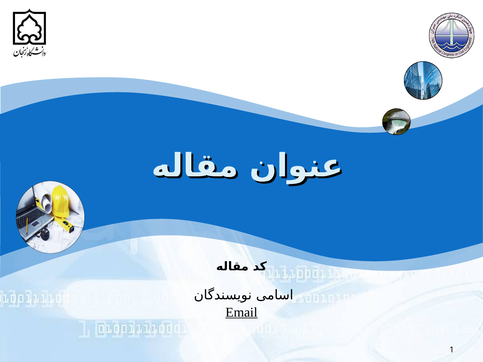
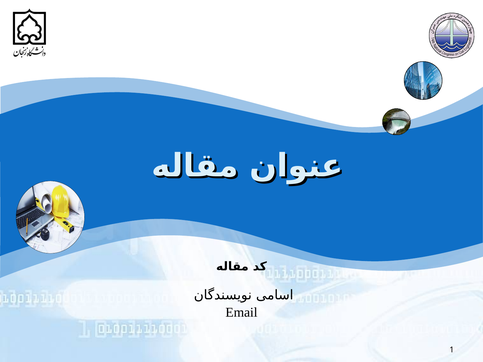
Email underline: present -> none
